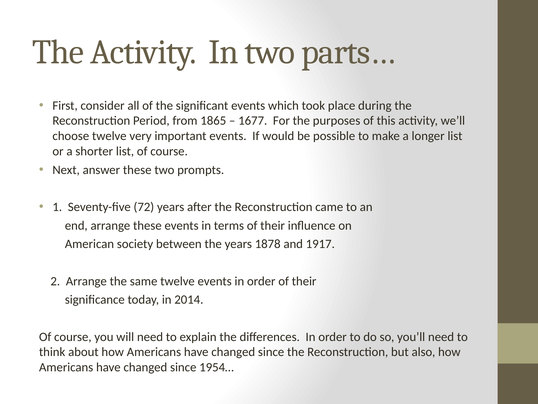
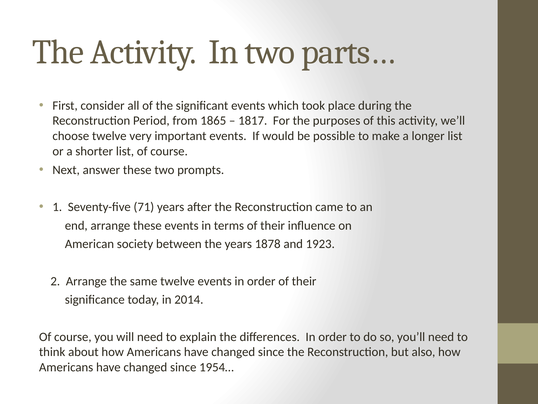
1677: 1677 -> 1817
72: 72 -> 71
1917: 1917 -> 1923
